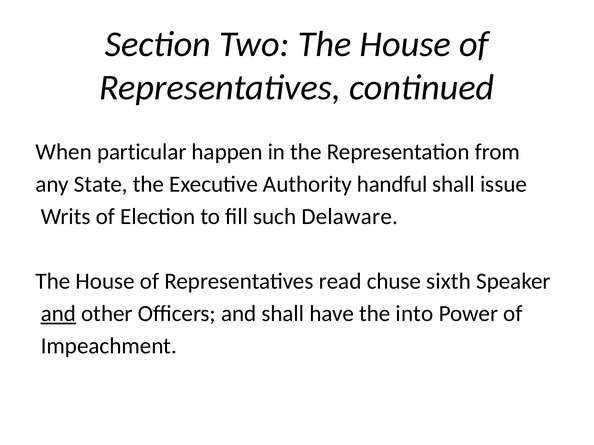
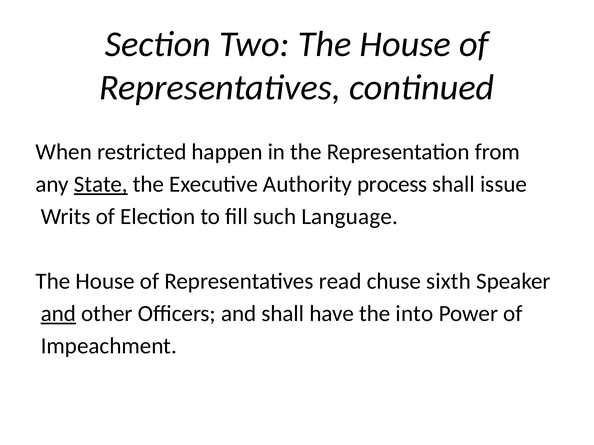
particular: particular -> restricted
State underline: none -> present
handful: handful -> process
Delaware: Delaware -> Language
